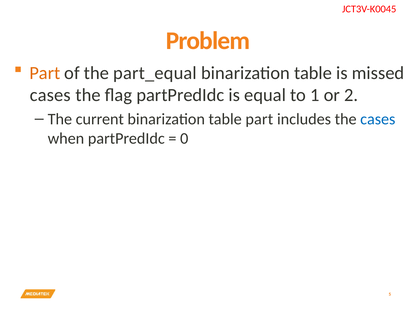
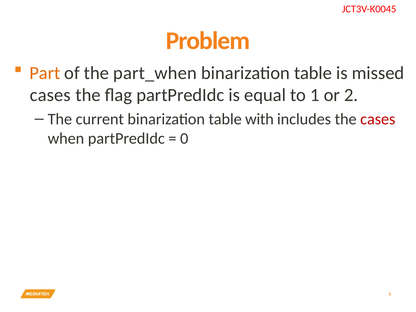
part_equal: part_equal -> part_when
table part: part -> with
cases at (378, 119) colour: blue -> red
